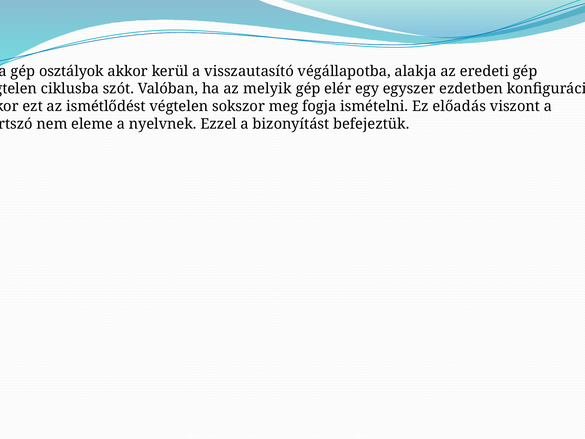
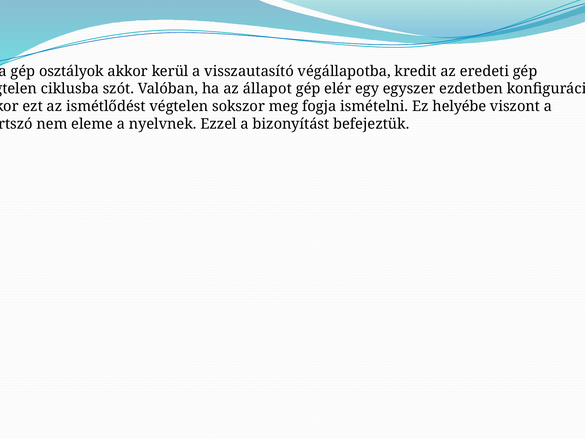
alakja: alakja -> kredit
melyik: melyik -> állapot
előadás: előadás -> helyébe
